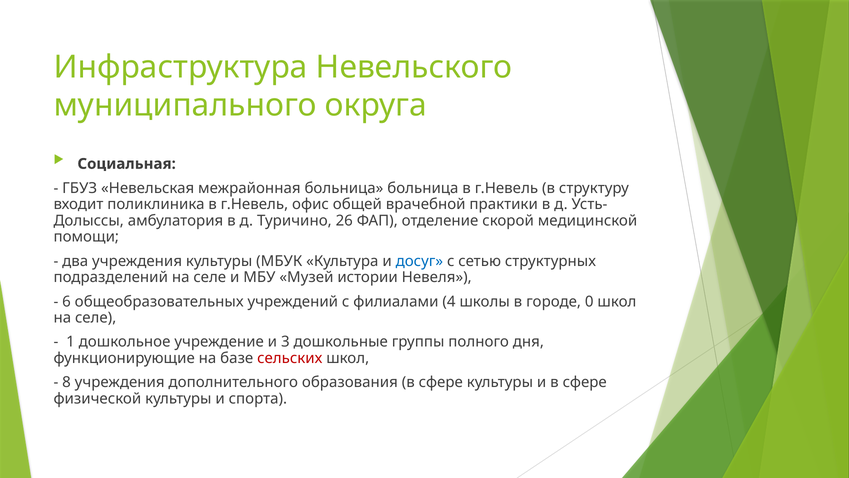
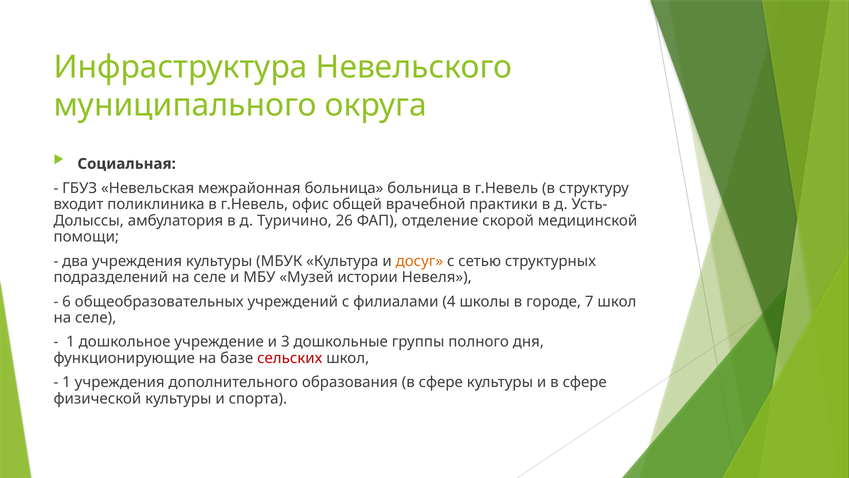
досуг colour: blue -> orange
0: 0 -> 7
8 at (67, 382): 8 -> 1
